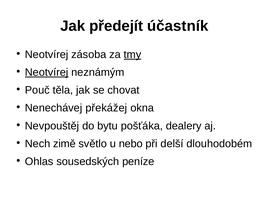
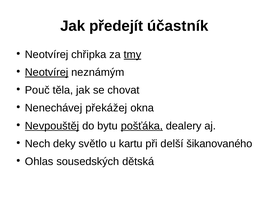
zásoba: zásoba -> chřipka
Nevpouštěj underline: none -> present
pošťáka underline: none -> present
zimě: zimě -> deky
nebo: nebo -> kartu
dlouhodobém: dlouhodobém -> šikanovaného
peníze: peníze -> dětská
